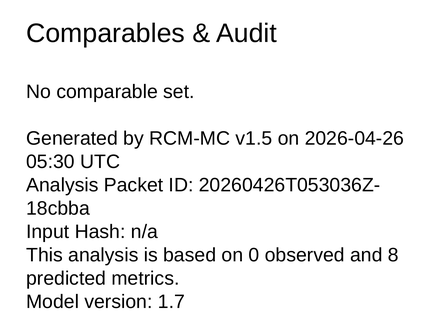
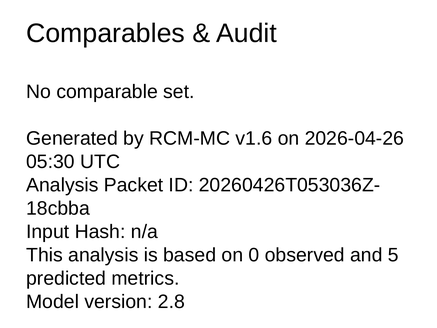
v1.5: v1.5 -> v1.6
8: 8 -> 5
1.7: 1.7 -> 2.8
